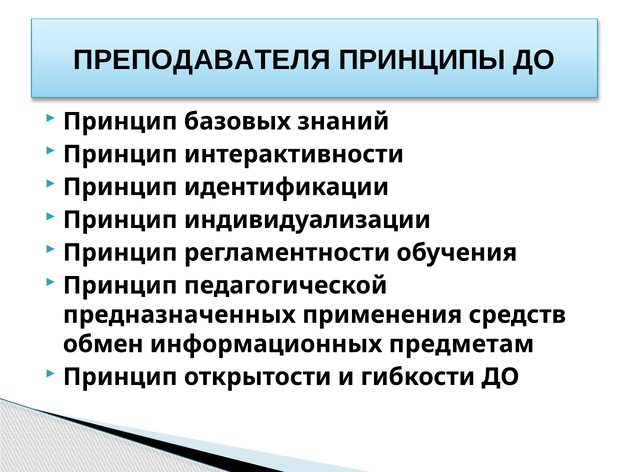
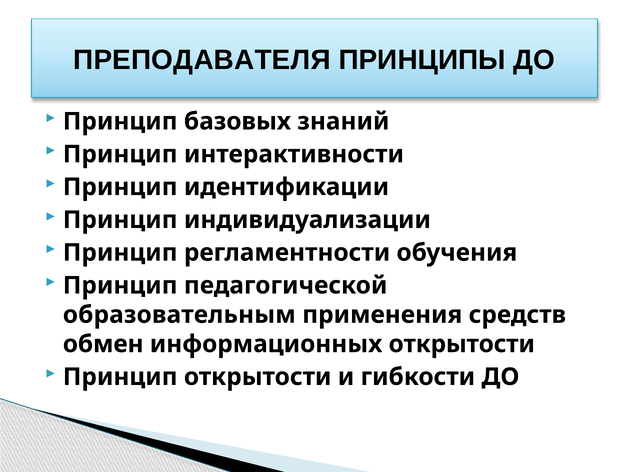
предназначенных: предназначенных -> образовательным
информационных предметам: предметам -> открытости
